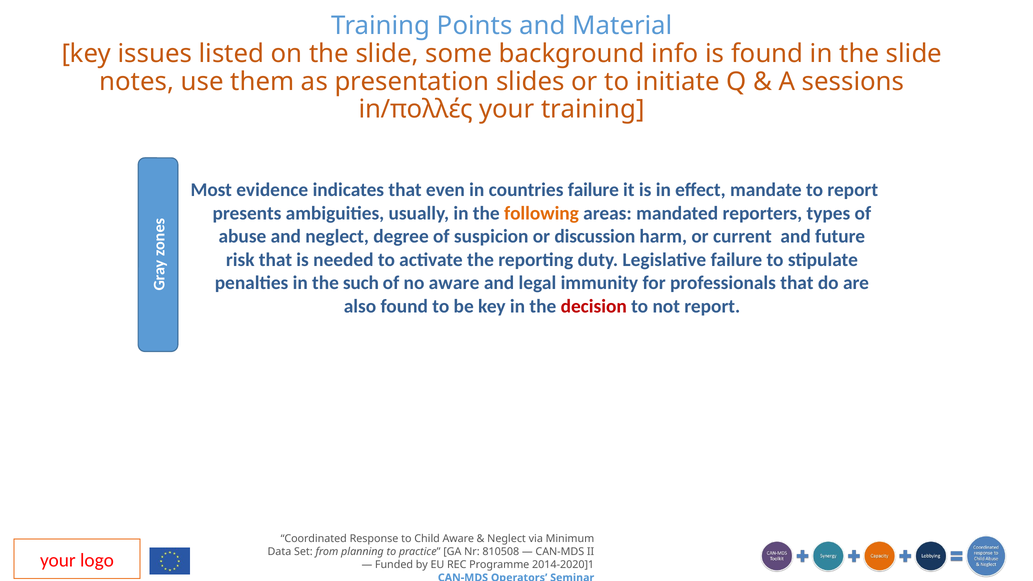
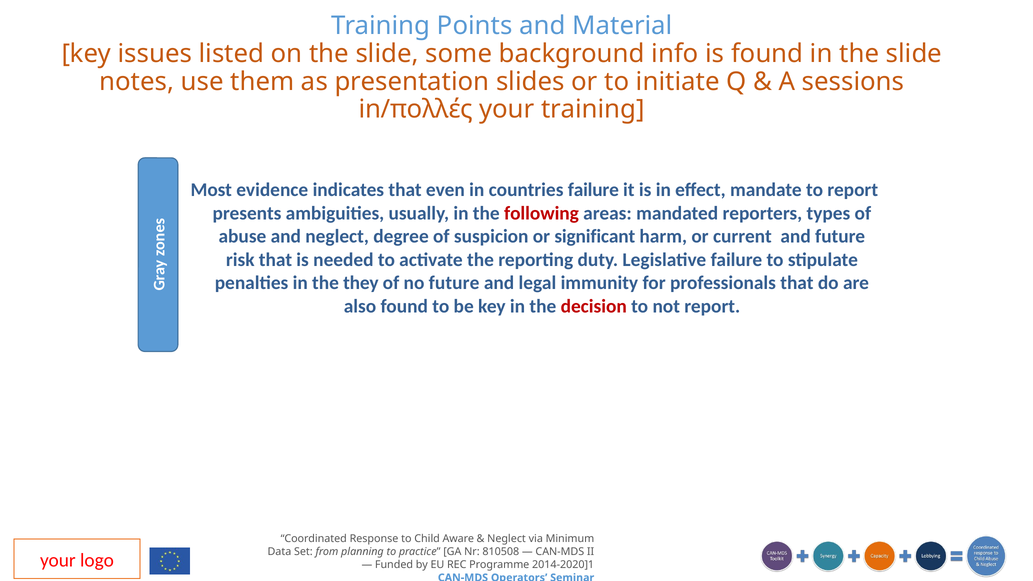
following colour: orange -> red
discussion: discussion -> significant
such: such -> they
no aware: aware -> future
